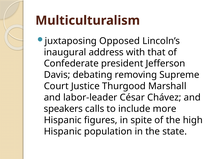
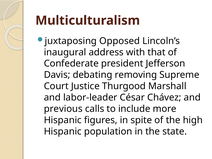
speakers: speakers -> previous
